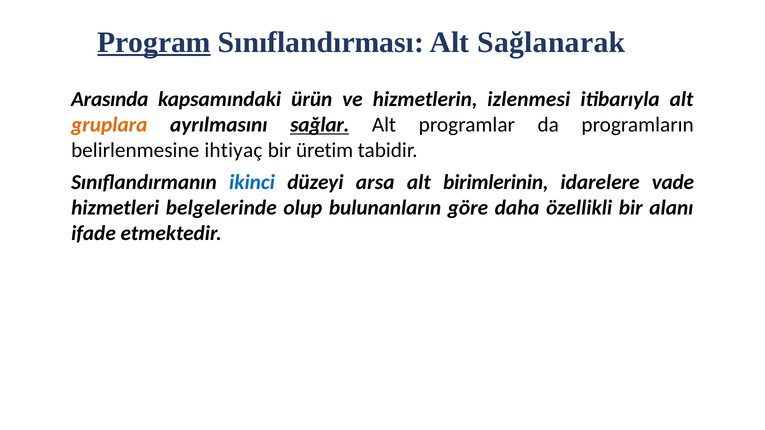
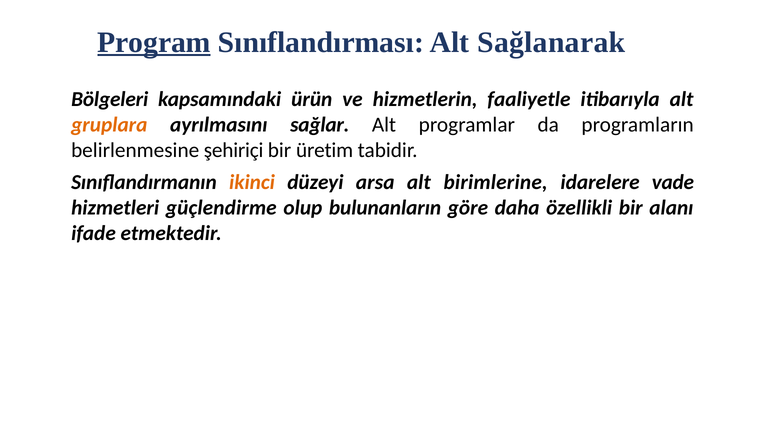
Arasında: Arasında -> Bölgeleri
izlenmesi: izlenmesi -> faaliyetle
sağlar underline: present -> none
ihtiyaç: ihtiyaç -> şehiriçi
ikinci colour: blue -> orange
birimlerinin: birimlerinin -> birimlerine
belgelerinde: belgelerinde -> güçlendirme
